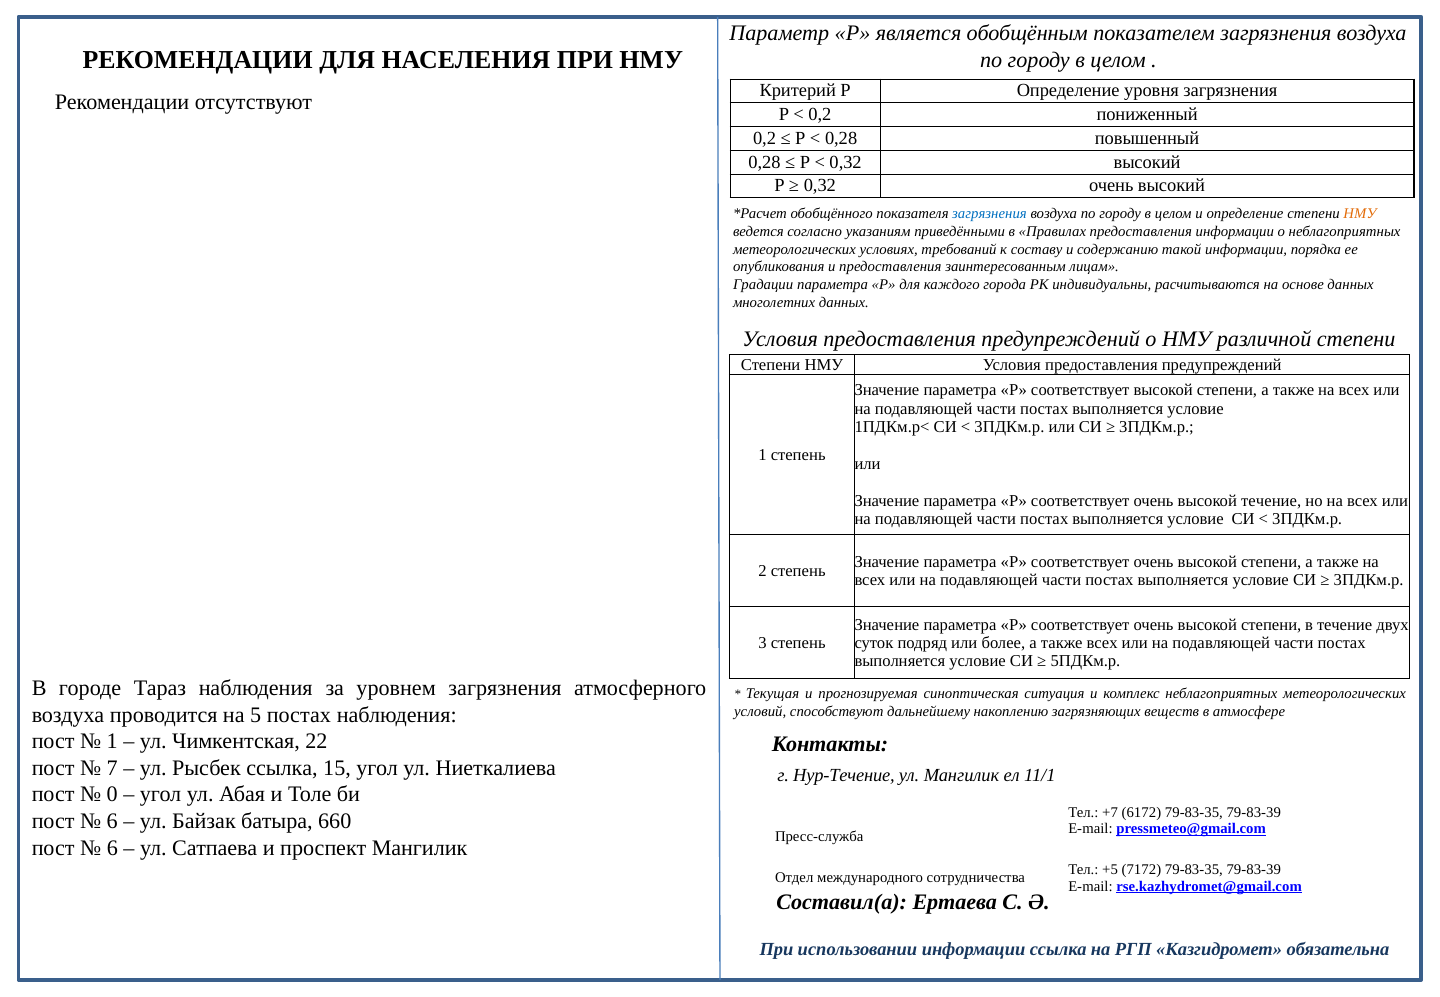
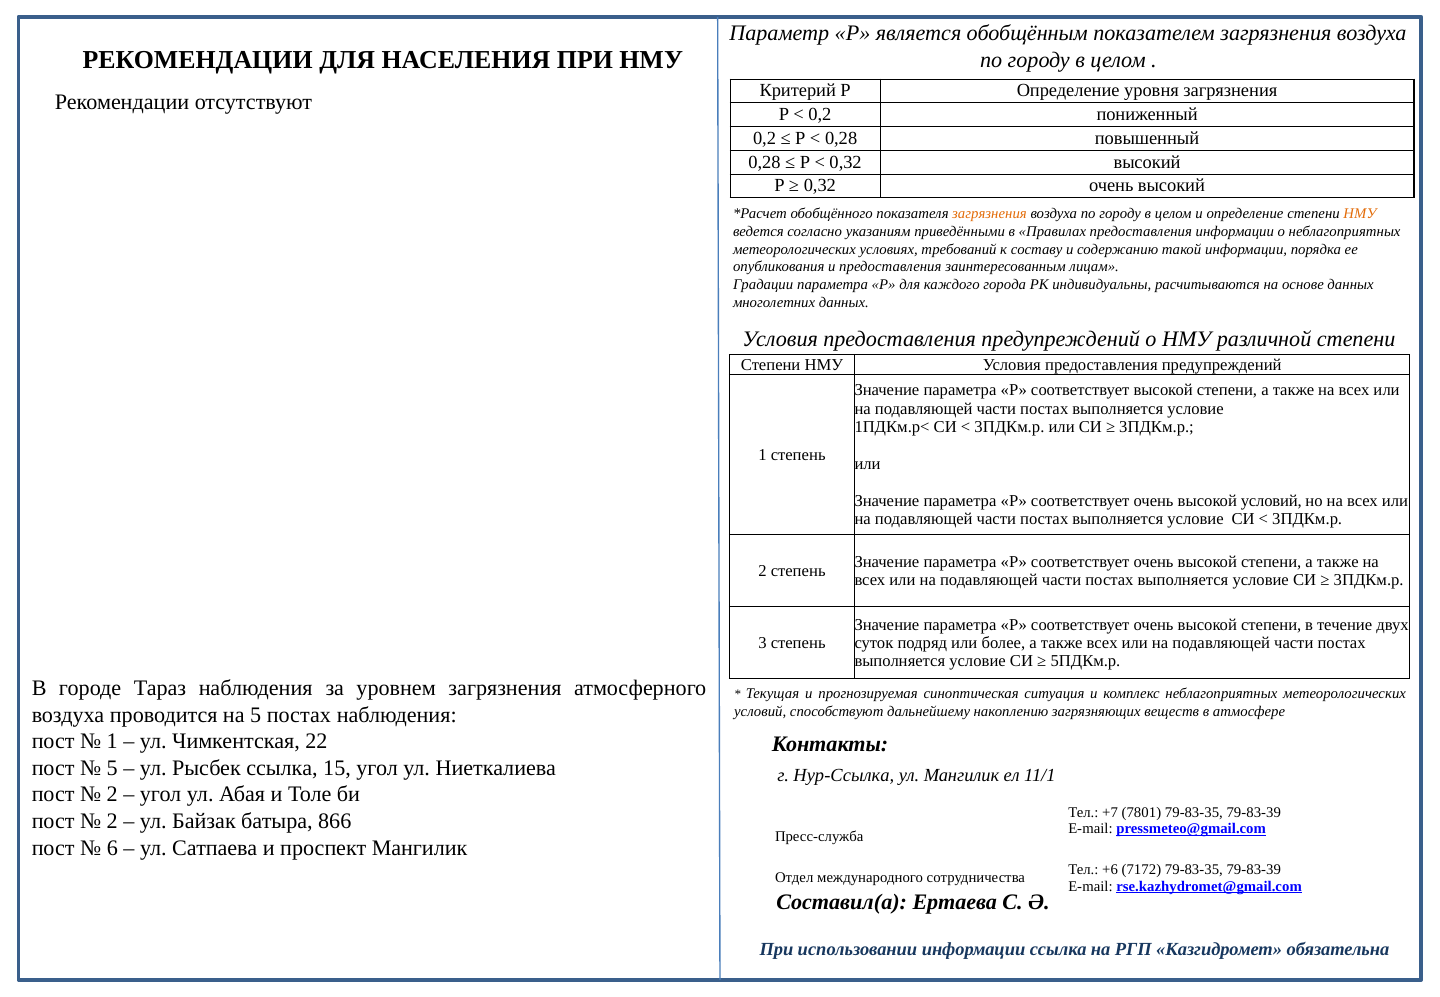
загрязнения at (989, 214) colour: blue -> orange
высокой течение: течение -> условий
7 at (112, 768): 7 -> 5
Нур-Течение: Нур-Течение -> Нур-Ссылка
0 at (112, 795): 0 -> 2
6172: 6172 -> 7801
6 at (112, 821): 6 -> 2
660: 660 -> 866
+5: +5 -> +6
